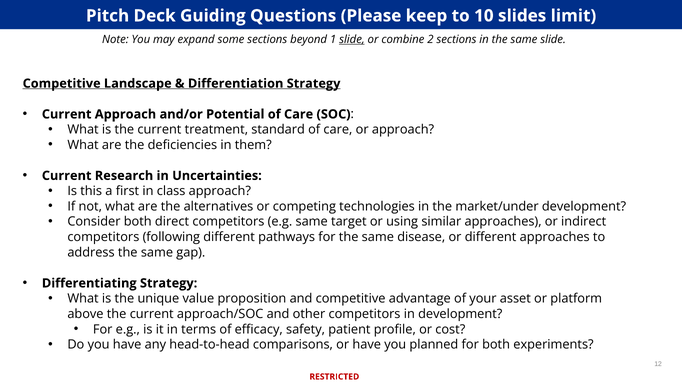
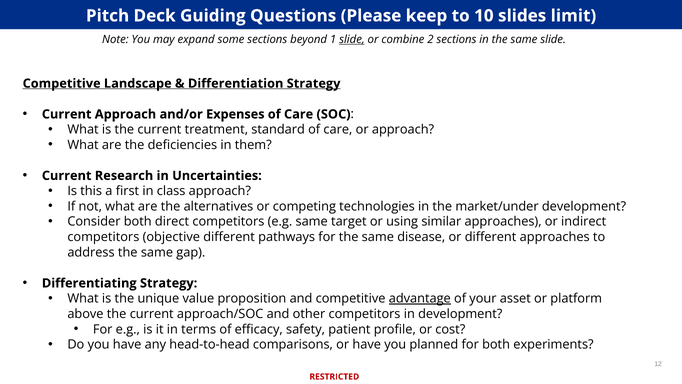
Potential: Potential -> Expenses
following: following -> objective
advantage underline: none -> present
